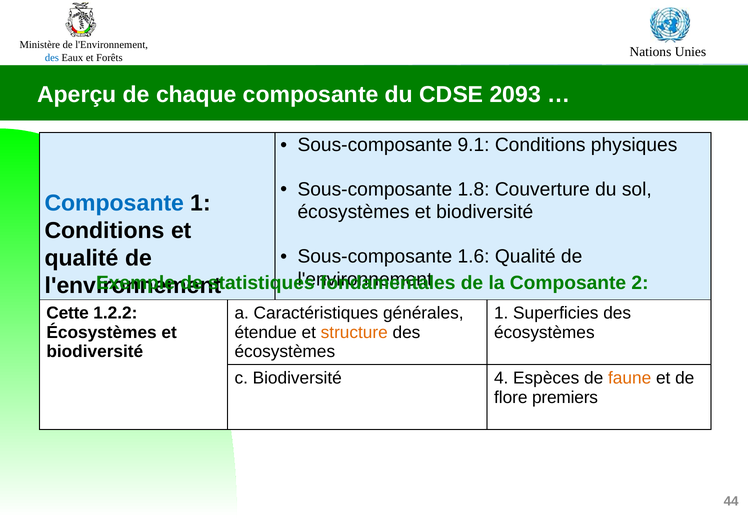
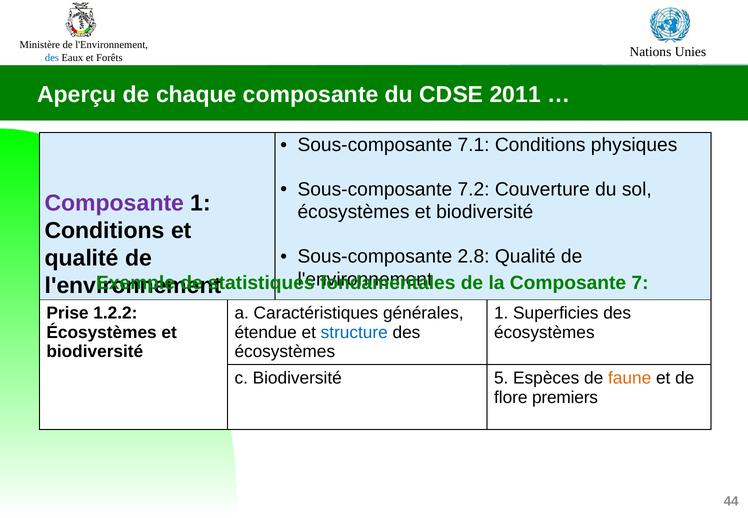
2093: 2093 -> 2011
9.1: 9.1 -> 7.1
1.8: 1.8 -> 7.2
Composante at (114, 203) colour: blue -> purple
1.6: 1.6 -> 2.8
2: 2 -> 7
Cette: Cette -> Prise
structure colour: orange -> blue
4: 4 -> 5
